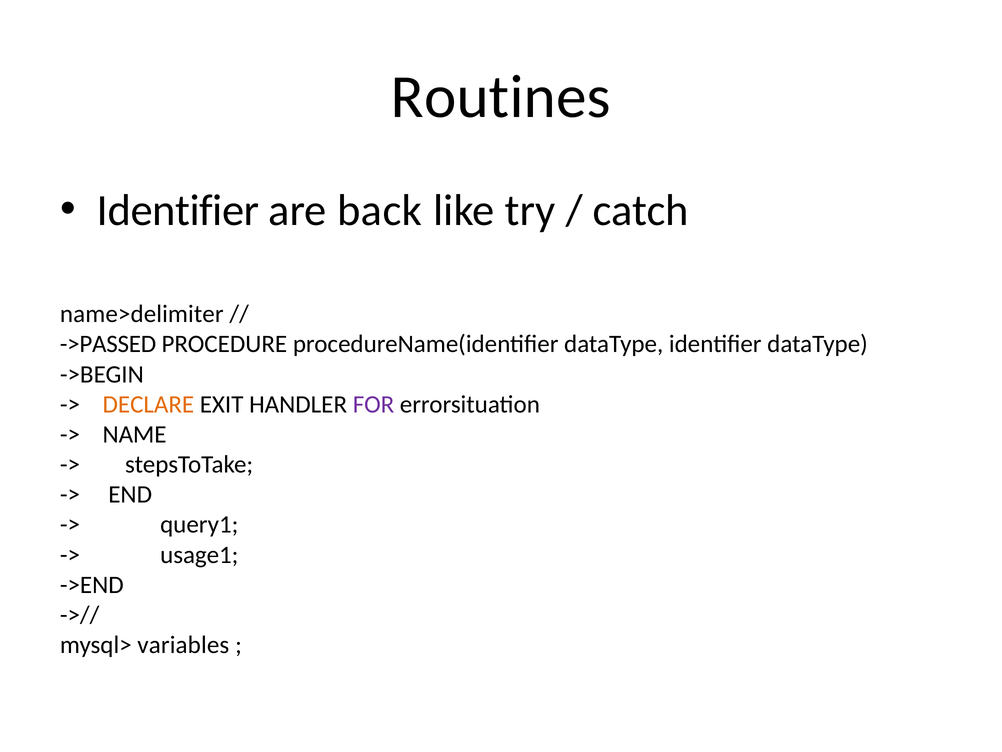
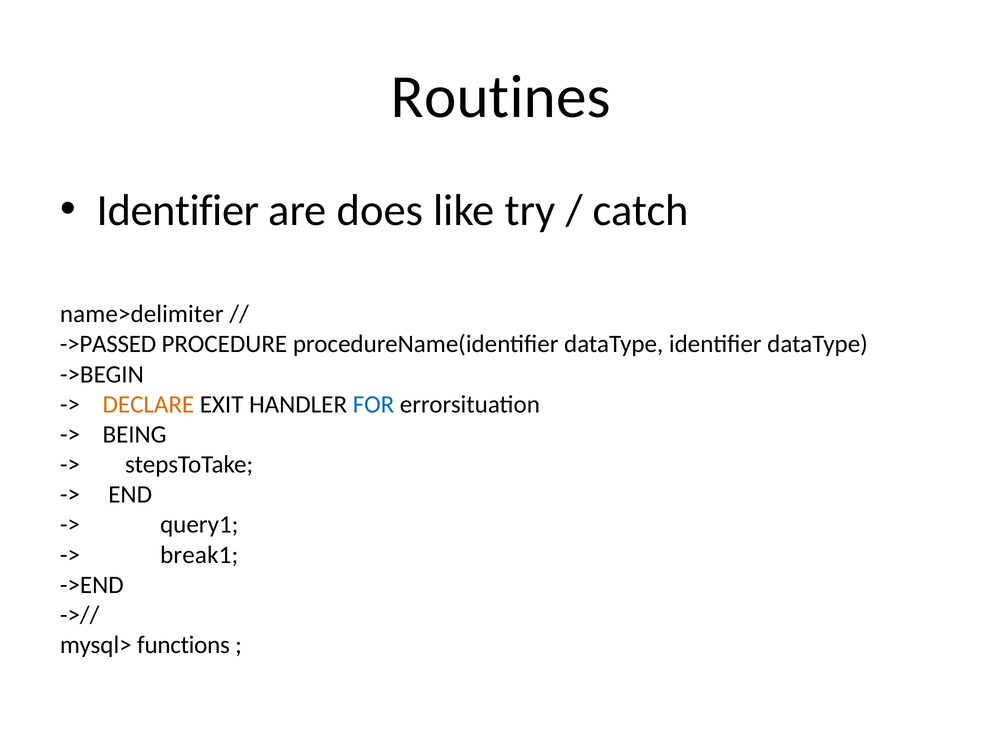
back: back -> does
FOR colour: purple -> blue
NAME: NAME -> BEING
usage1: usage1 -> break1
variables: variables -> functions
